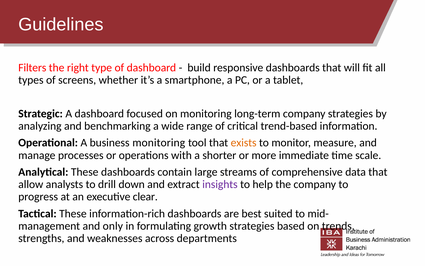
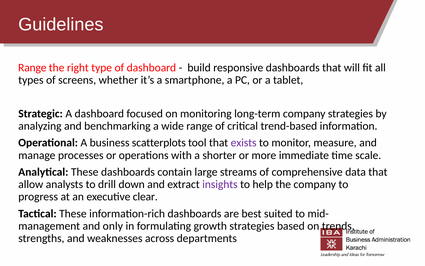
Filters at (32, 68): Filters -> Range
business monitoring: monitoring -> scatterplots
exists colour: orange -> purple
